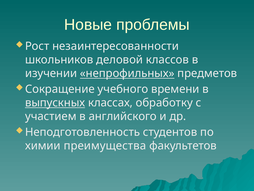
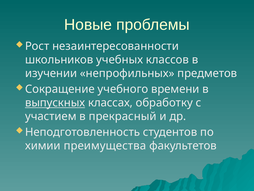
деловой: деловой -> учебных
непрофильных underline: present -> none
английского: английского -> прекрасный
